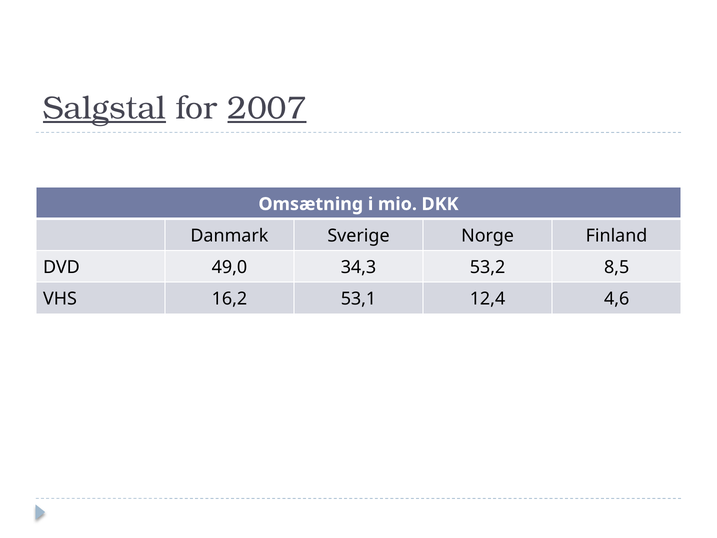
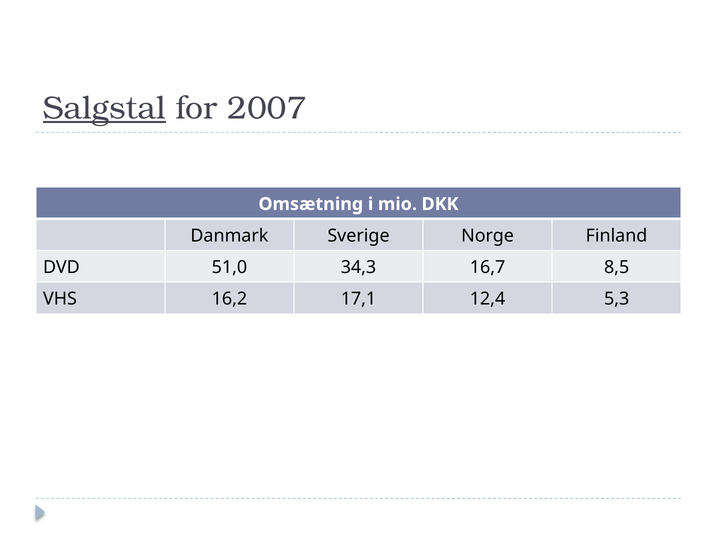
2007 underline: present -> none
49,0: 49,0 -> 51,0
53,2: 53,2 -> 16,7
53,1: 53,1 -> 17,1
4,6: 4,6 -> 5,3
